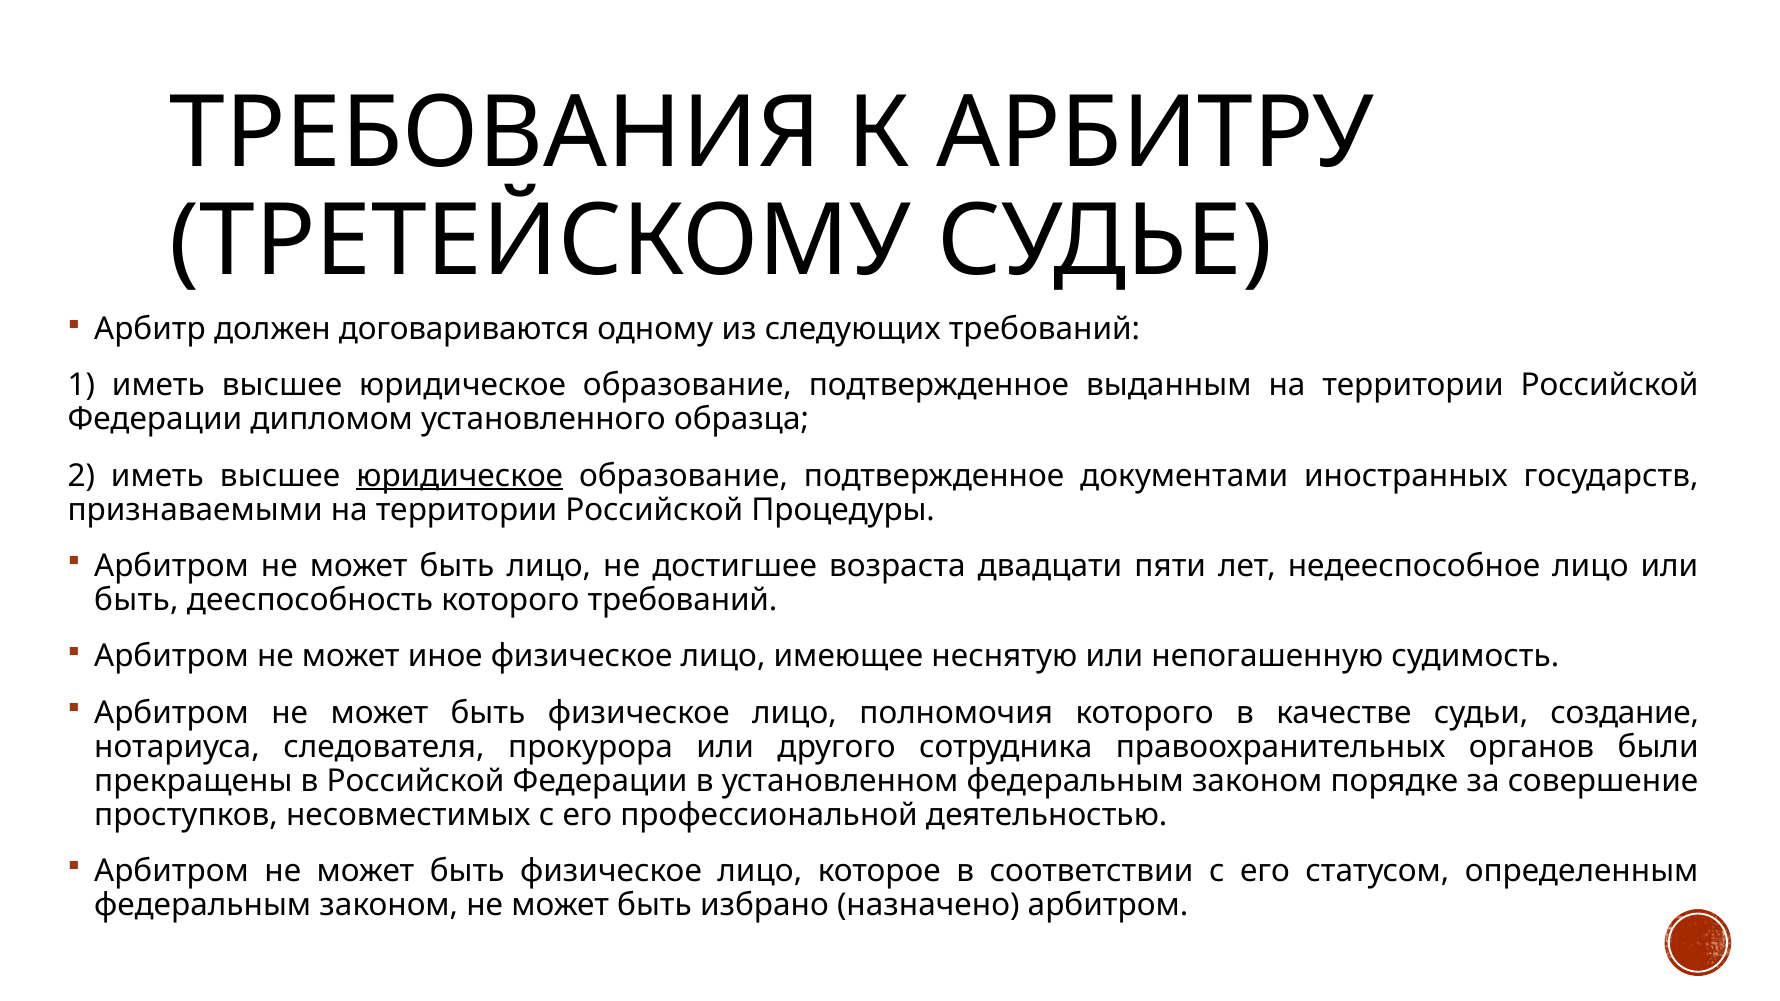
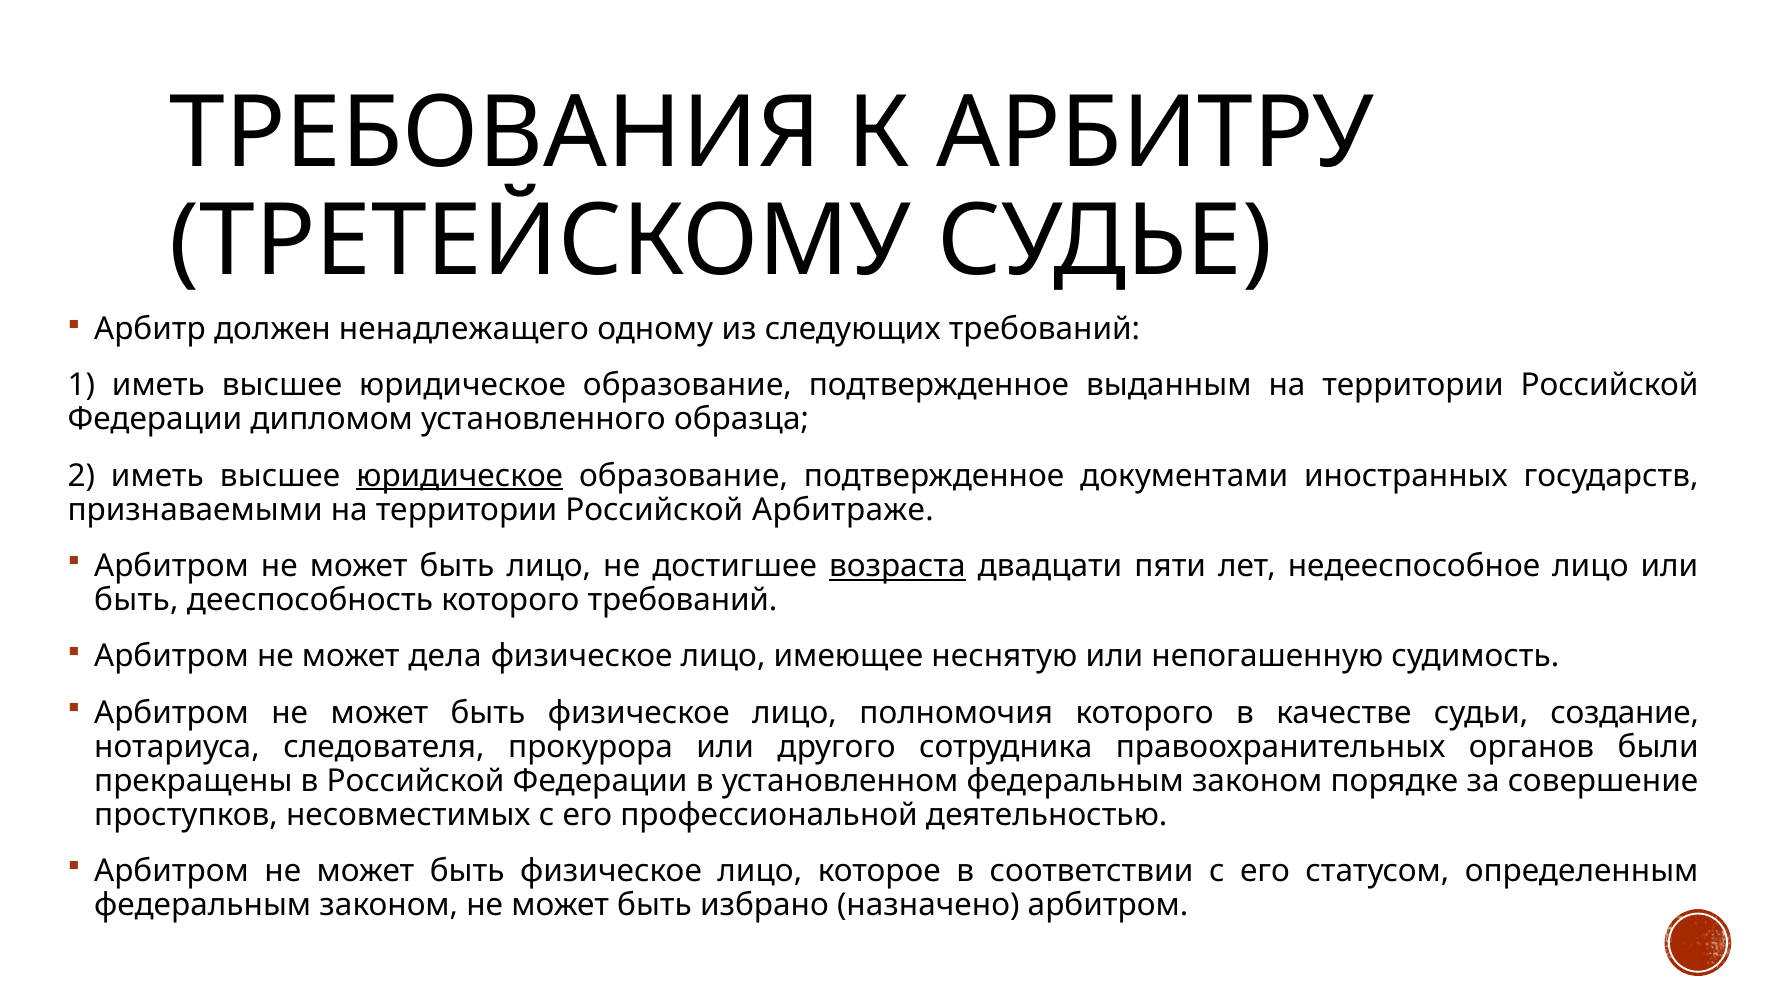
договариваются: договариваются -> ненадлежащего
Процедуры: Процедуры -> Арбитраже
возраста underline: none -> present
иное: иное -> дела
